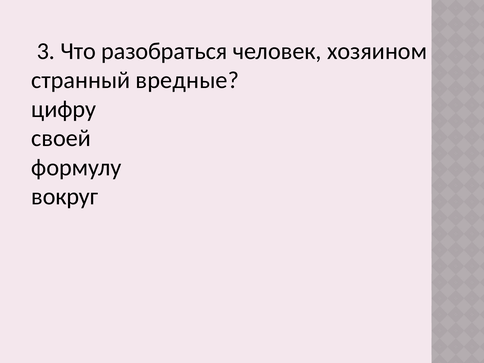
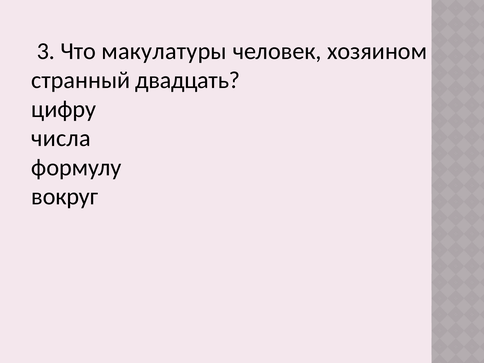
разобраться: разобраться -> макулатуры
вредные: вредные -> двадцать
своей: своей -> числа
